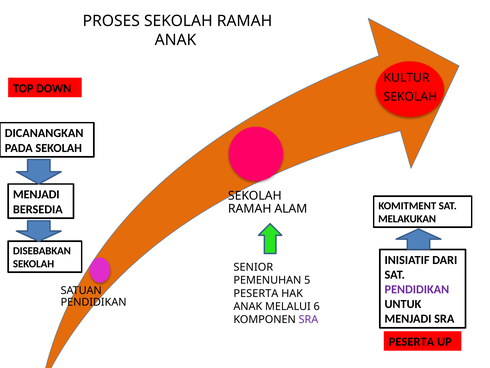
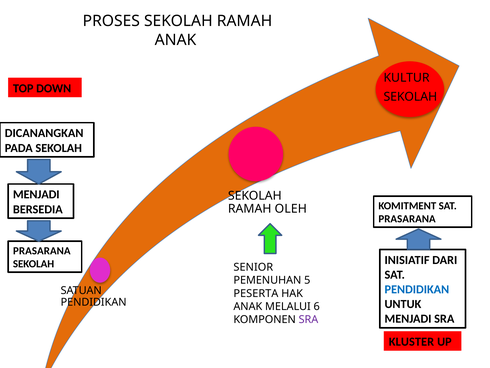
ALAM: ALAM -> OLEH
MELAKUKAN at (407, 219): MELAKUKAN -> PRASARANA
DISEBABKAN at (42, 251): DISEBABKAN -> PRASARANA
PENDIDIKAN at (417, 289) colour: purple -> blue
PESERTA at (411, 341): PESERTA -> KLUSTER
